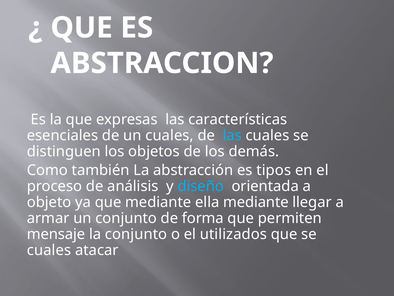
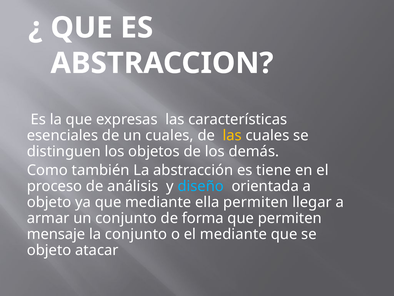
las at (232, 135) colour: light blue -> yellow
tipos: tipos -> tiene
ella mediante: mediante -> permiten
el utilizados: utilizados -> mediante
cuales at (49, 250): cuales -> objeto
